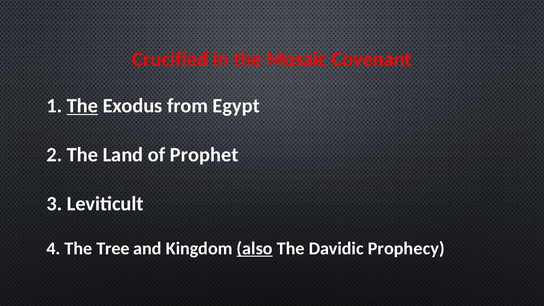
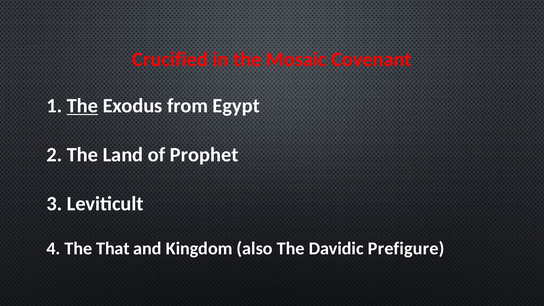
Tree: Tree -> That
also underline: present -> none
Prophecy: Prophecy -> Prefigure
